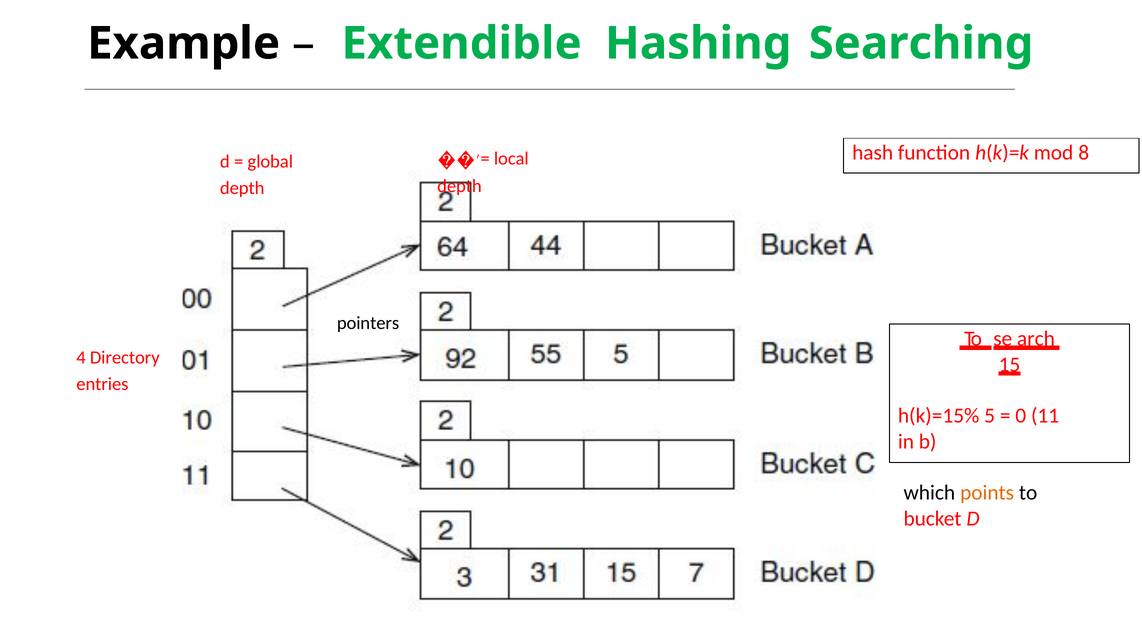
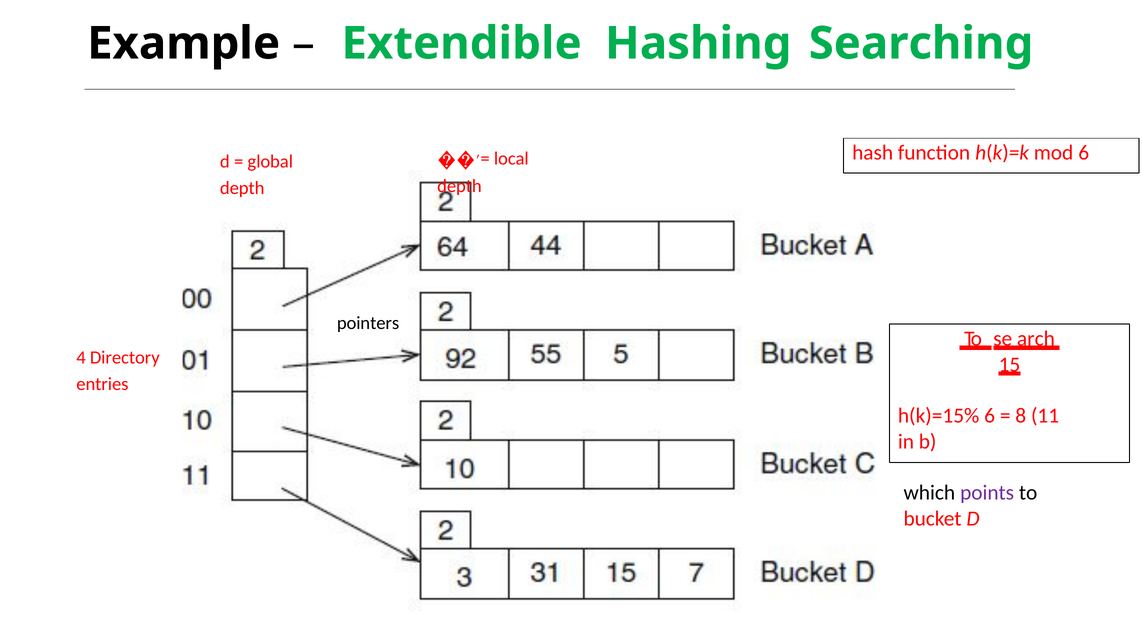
mod 8: 8 -> 6
h(k)=15% 5: 5 -> 6
0: 0 -> 8
points colour: orange -> purple
